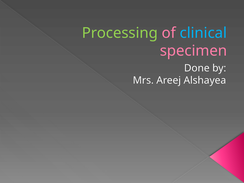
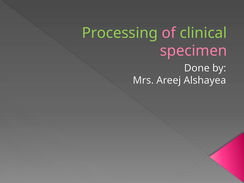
clinical colour: light blue -> light green
